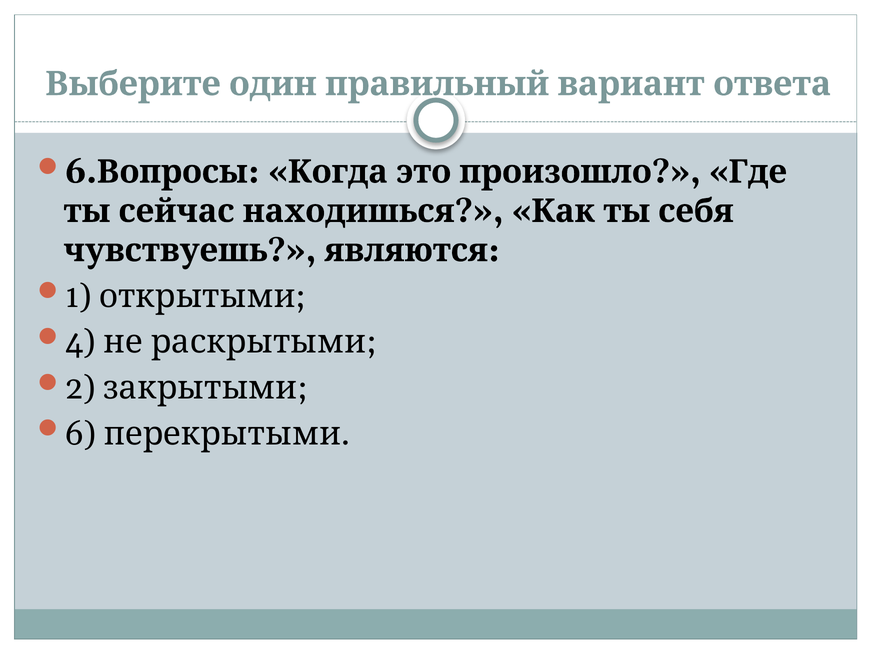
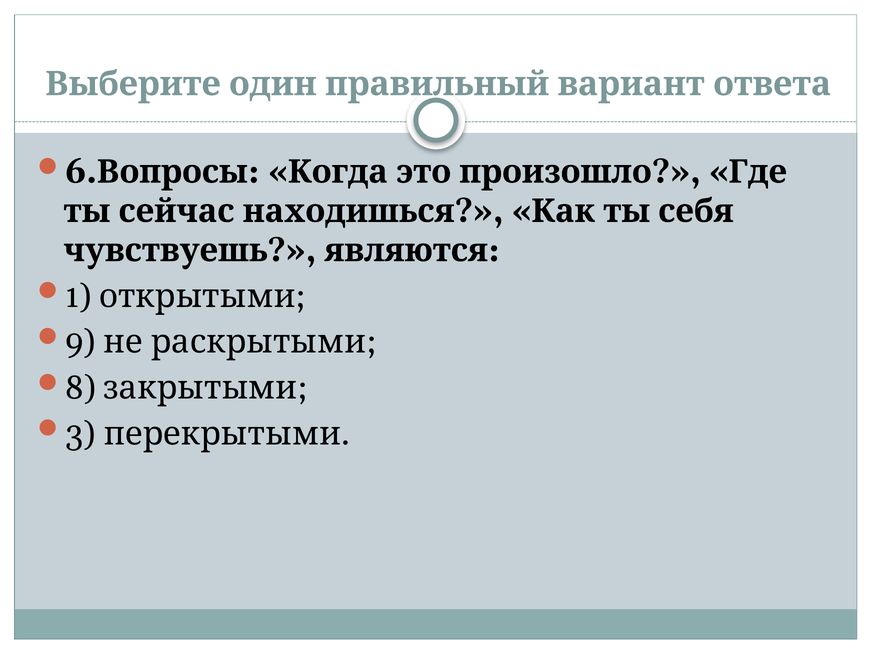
4: 4 -> 9
2: 2 -> 8
6 at (80, 434): 6 -> 3
